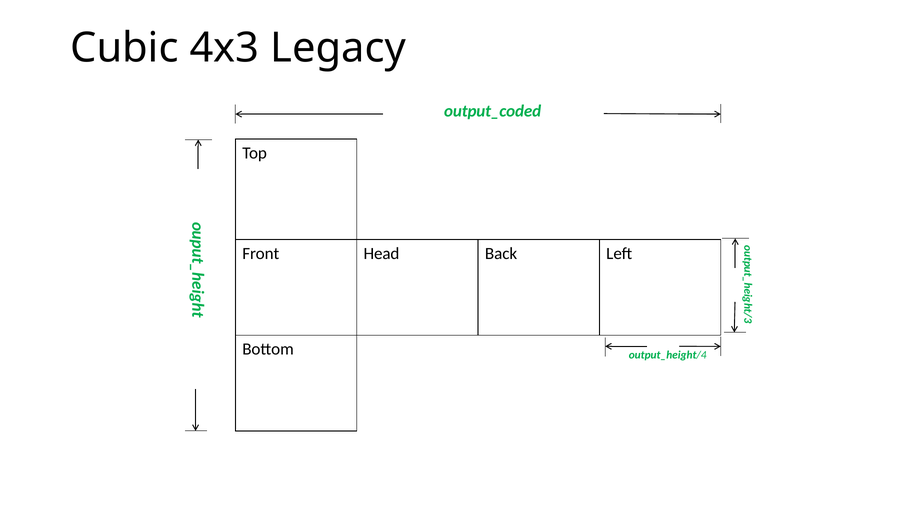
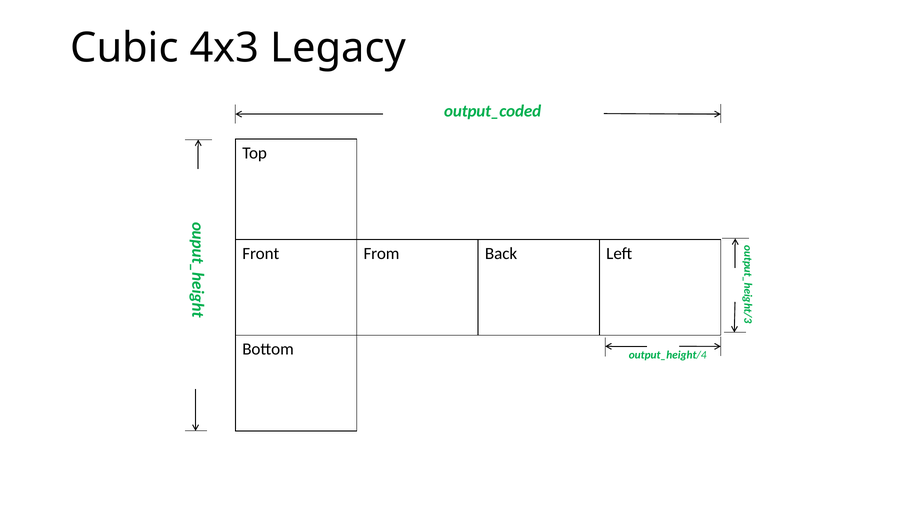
Head: Head -> From
